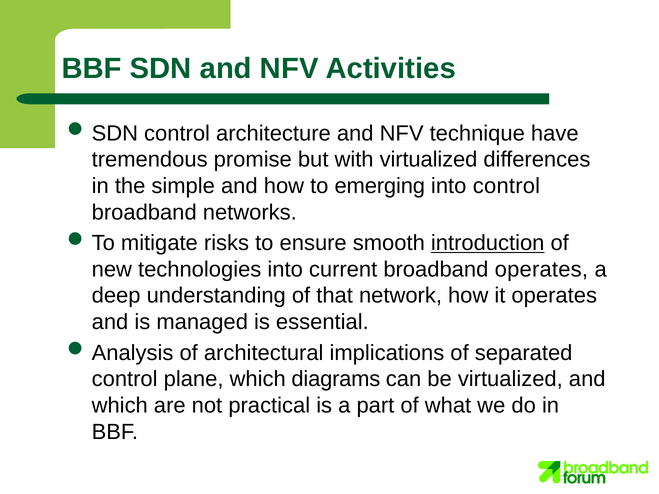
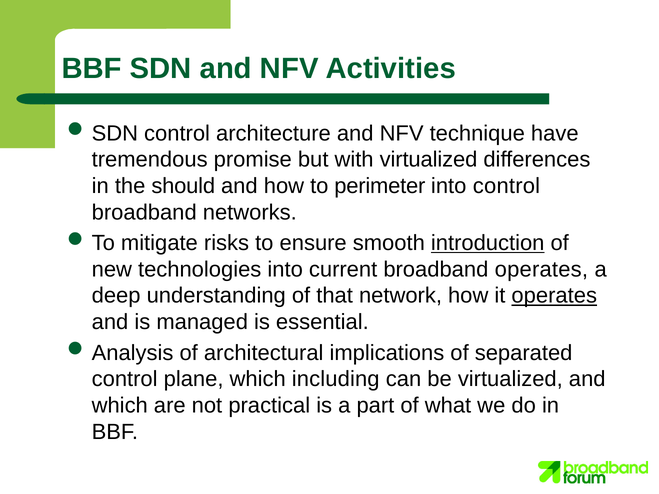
simple: simple -> should
emerging: emerging -> perimeter
operates at (554, 296) underline: none -> present
diagrams: diagrams -> including
